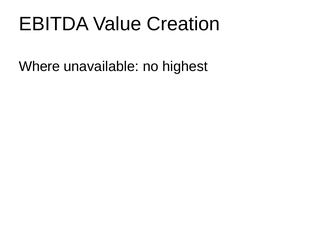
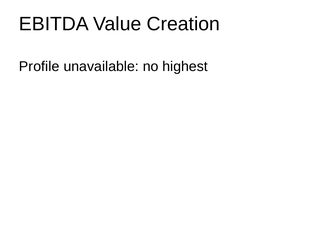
Where: Where -> Profile
